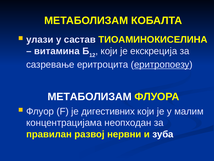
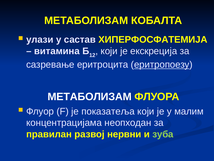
ТИОАМИНОКИСЕЛИНА: ТИОАМИНОКИСЕЛИНА -> ХИПЕРФОСФАТЕМИЈА
дигестивних: дигестивних -> показатеља
зуба colour: white -> light green
